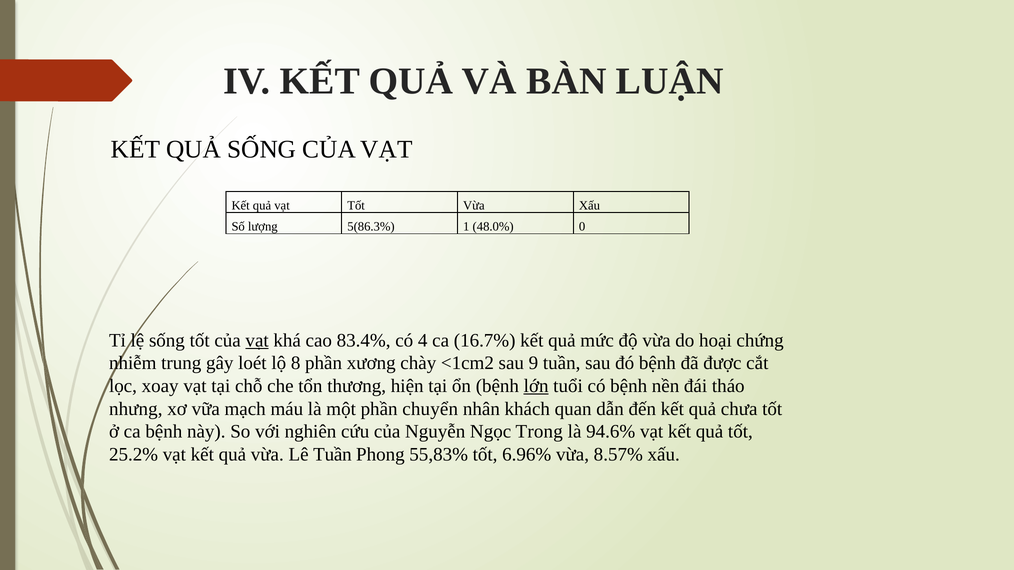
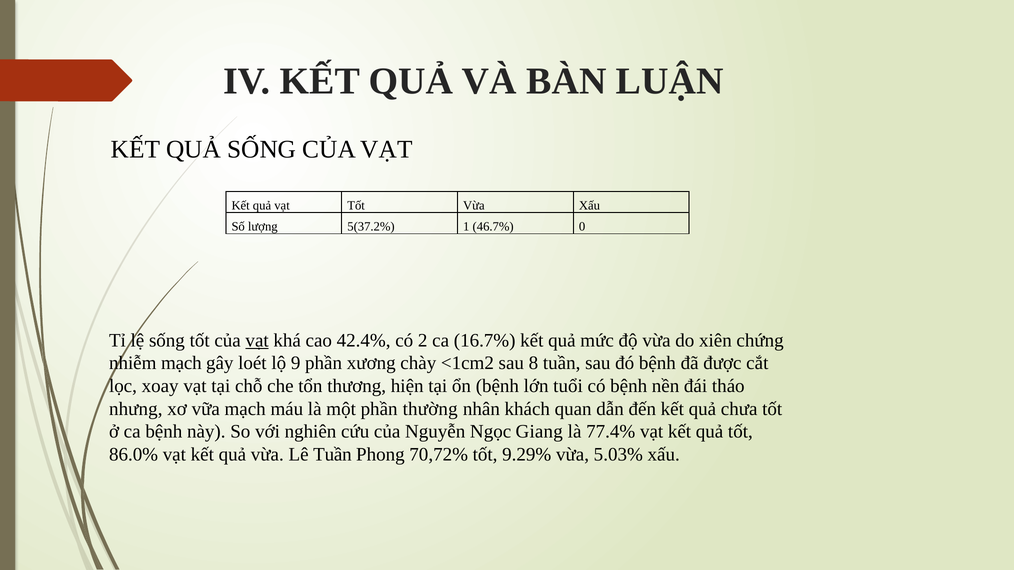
5(86.3%: 5(86.3% -> 5(37.2%
48.0%: 48.0% -> 46.7%
83.4%: 83.4% -> 42.4%
4: 4 -> 2
hoại: hoại -> xiên
nhiễm trung: trung -> mạch
8: 8 -> 9
9: 9 -> 8
lớn underline: present -> none
chuyển: chuyển -> thường
Trong: Trong -> Giang
94.6%: 94.6% -> 77.4%
25.2%: 25.2% -> 86.0%
55,83%: 55,83% -> 70,72%
6.96%: 6.96% -> 9.29%
8.57%: 8.57% -> 5.03%
